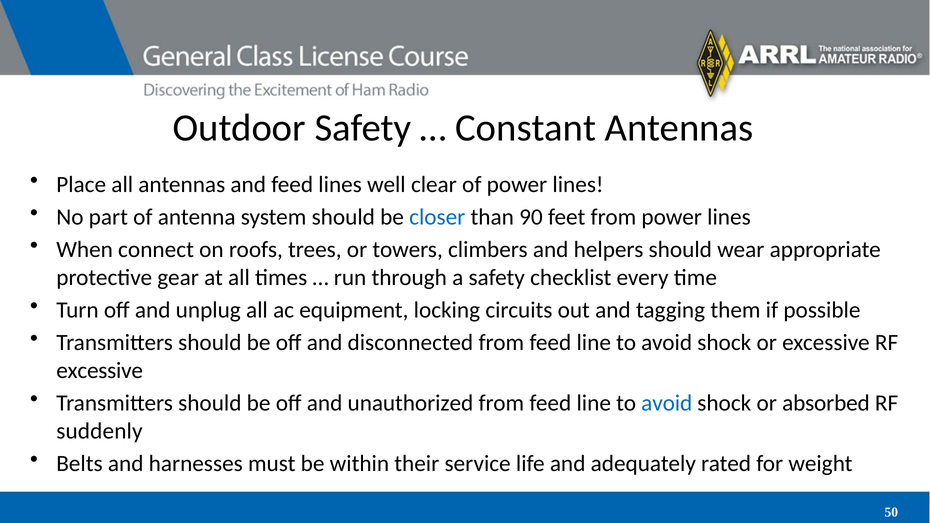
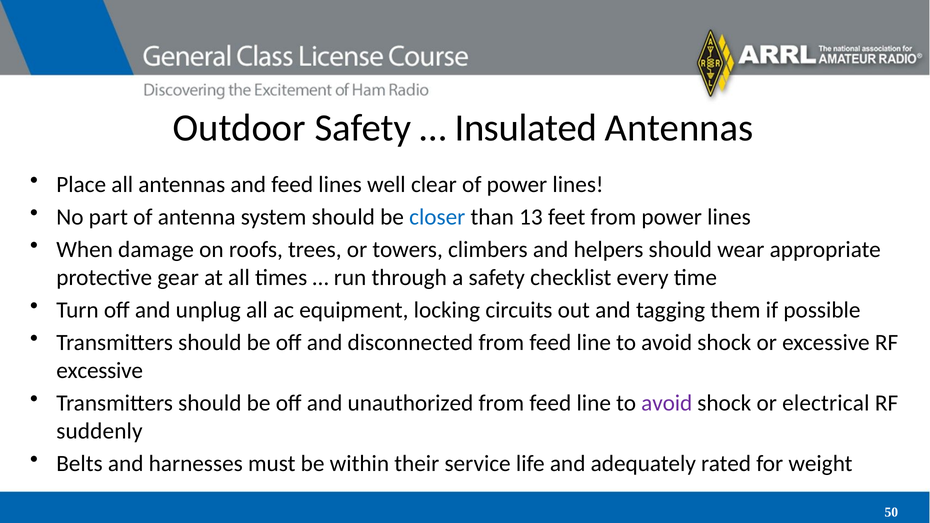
Constant: Constant -> Insulated
90: 90 -> 13
connect: connect -> damage
avoid at (667, 403) colour: blue -> purple
absorbed: absorbed -> electrical
